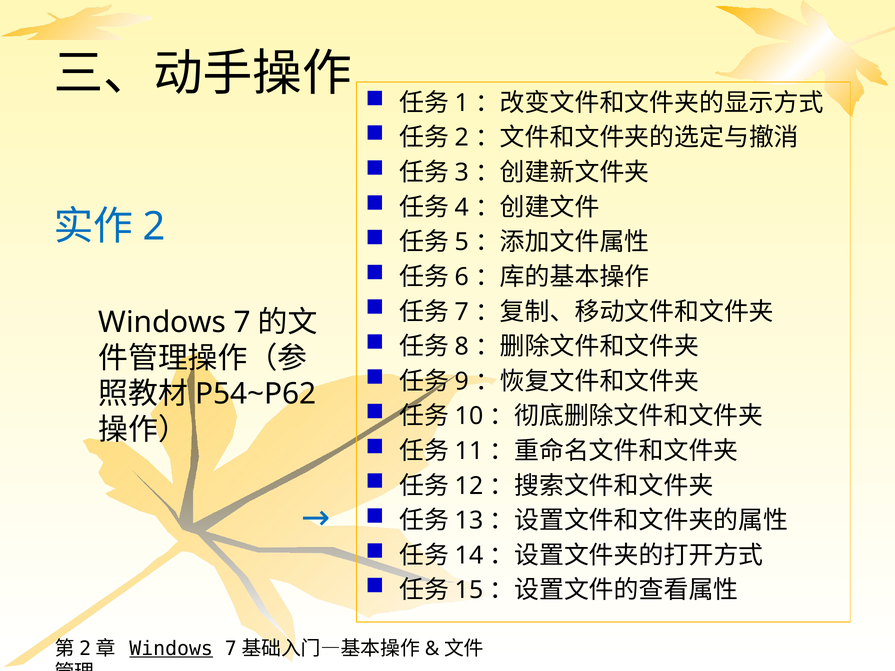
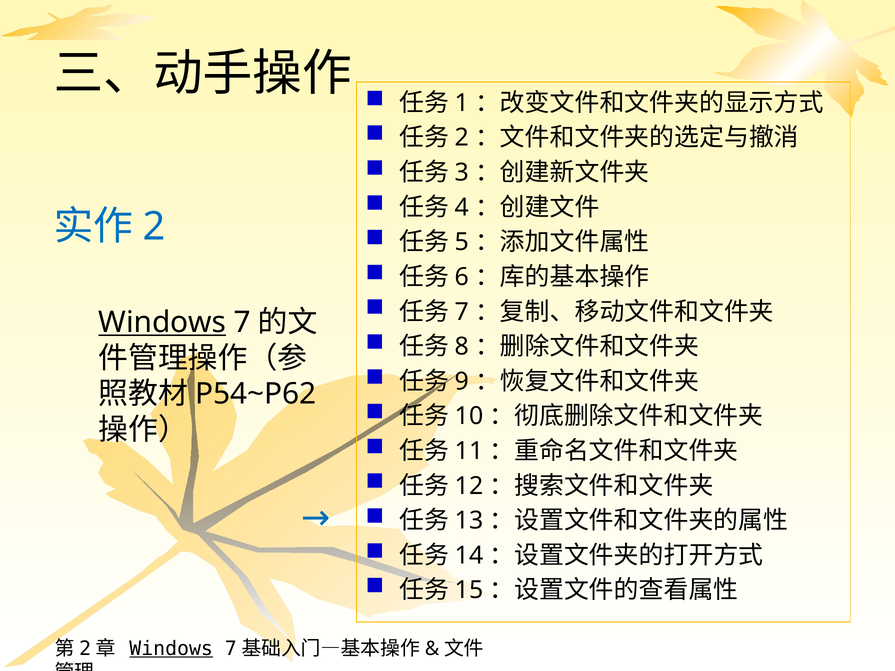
Windows at (162, 323) underline: none -> present
